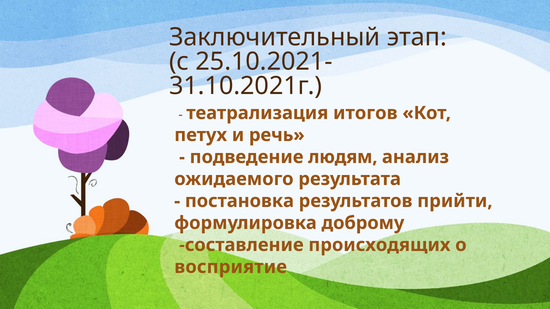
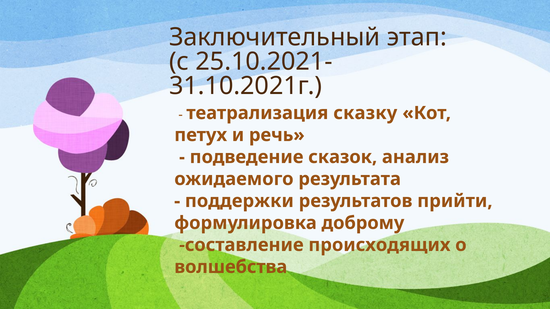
итогов: итогов -> сказку
людям: людям -> сказок
постановка: постановка -> поддержки
восприятие: восприятие -> волшебства
